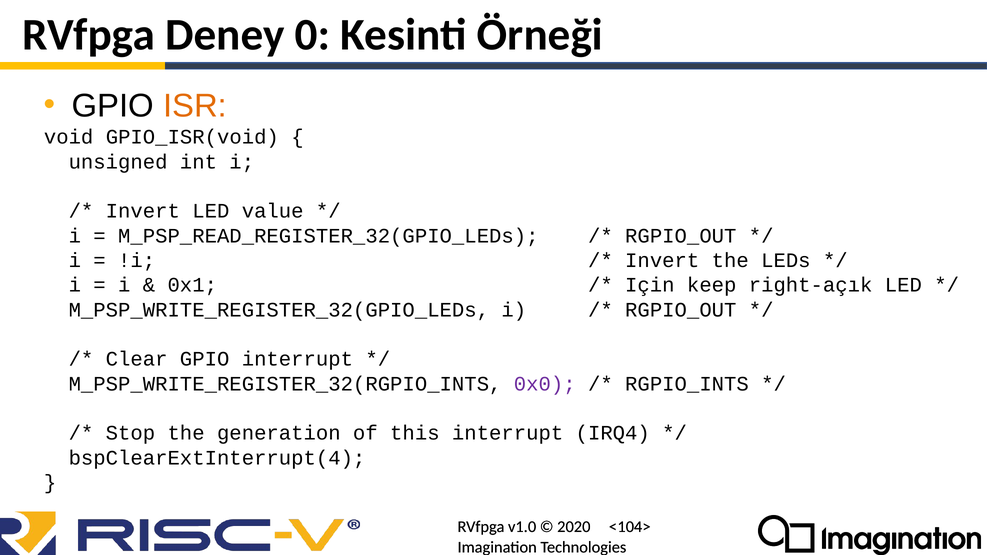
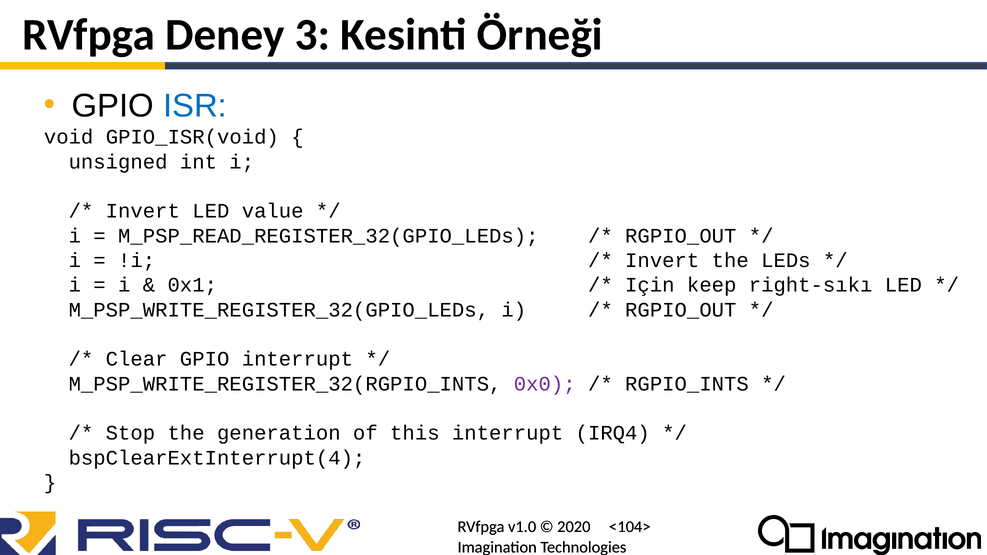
0: 0 -> 3
ISR colour: orange -> blue
right-açık: right-açık -> right-sıkı
